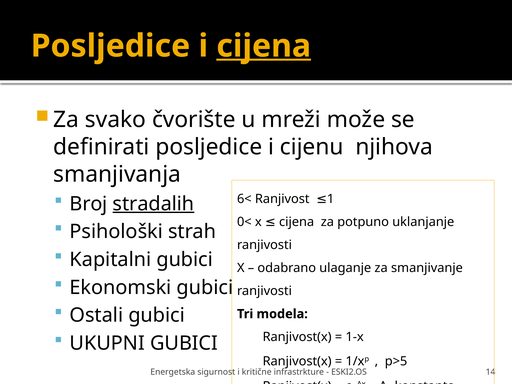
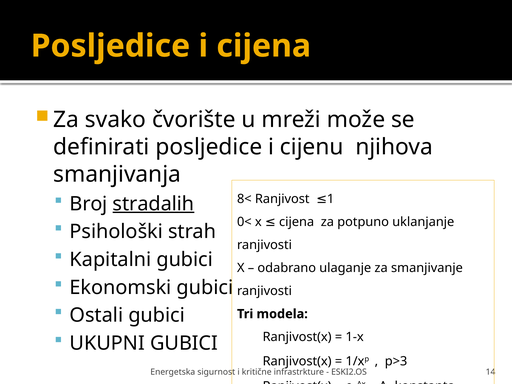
cijena at (264, 46) underline: present -> none
6<: 6< -> 8<
p>5: p>5 -> p>3
